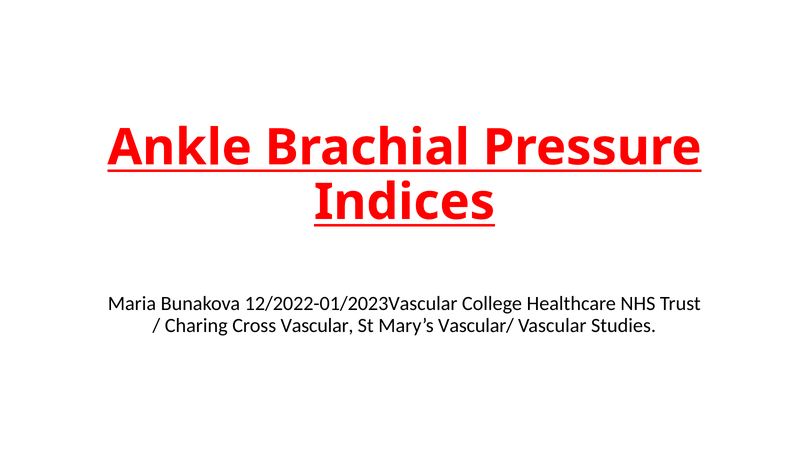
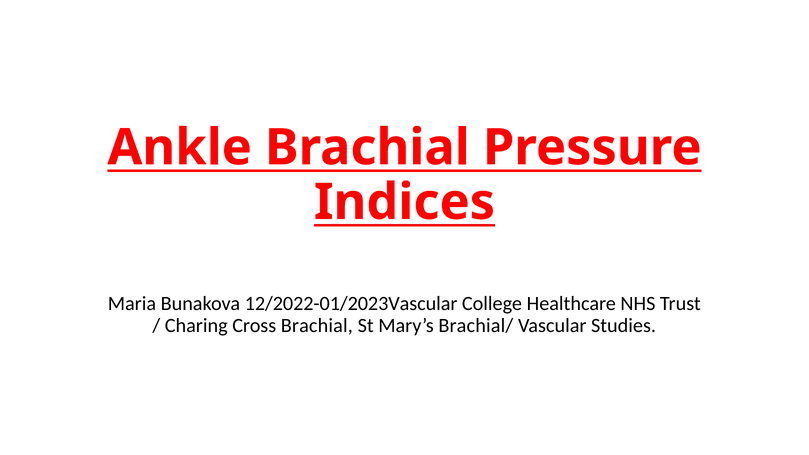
Cross Vascular: Vascular -> Brachial
Vascular/: Vascular/ -> Brachial/
